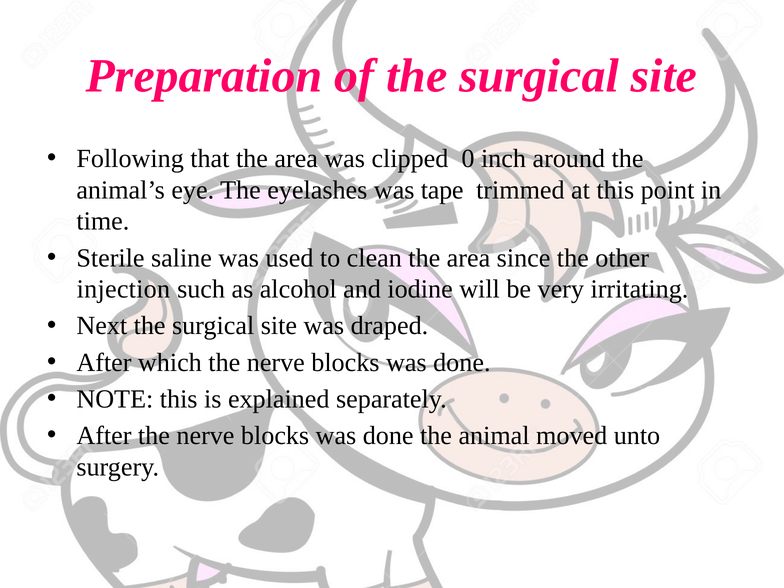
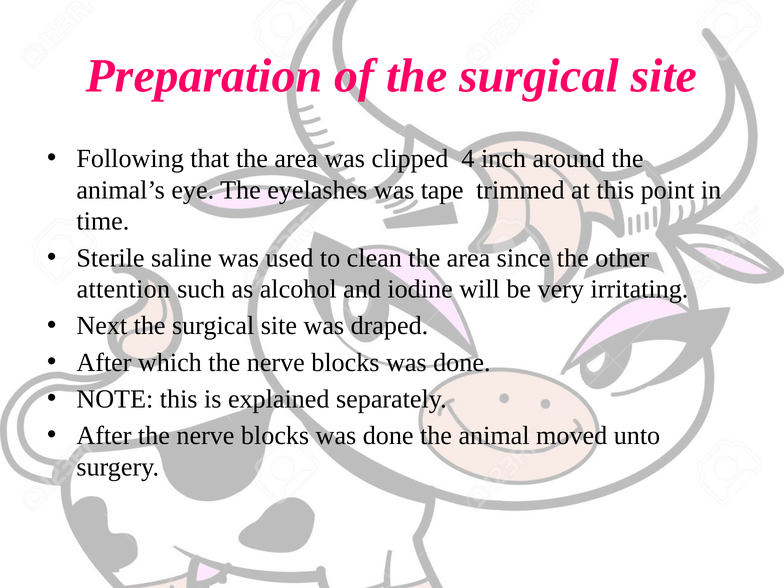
0: 0 -> 4
injection: injection -> attention
